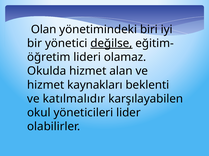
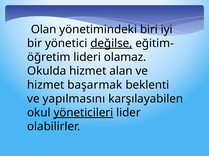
kaynakları: kaynakları -> başarmak
katılmalıdır: katılmalıdır -> yapılmasını
yöneticileri underline: none -> present
